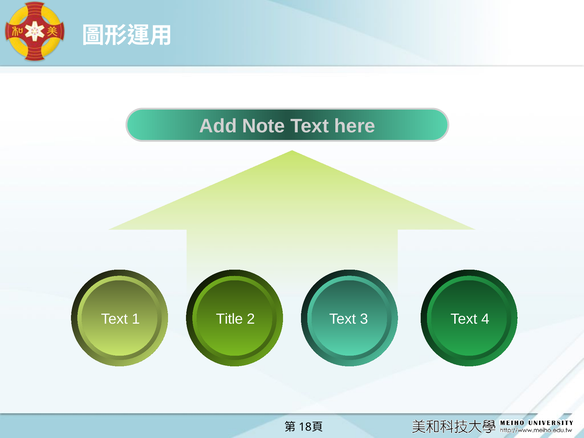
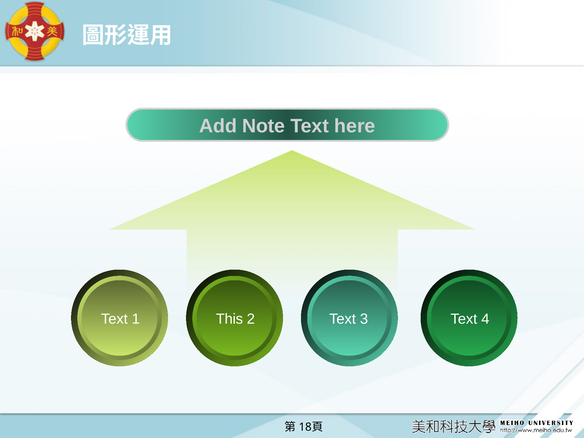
Title: Title -> This
